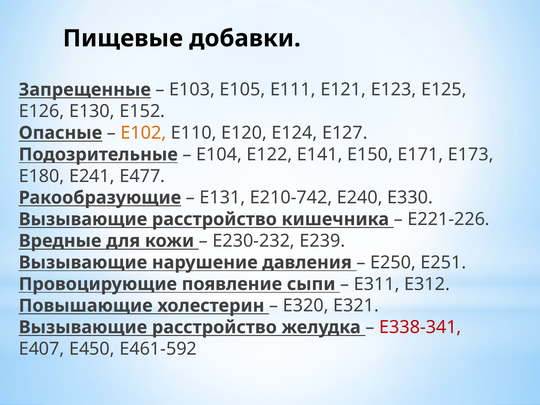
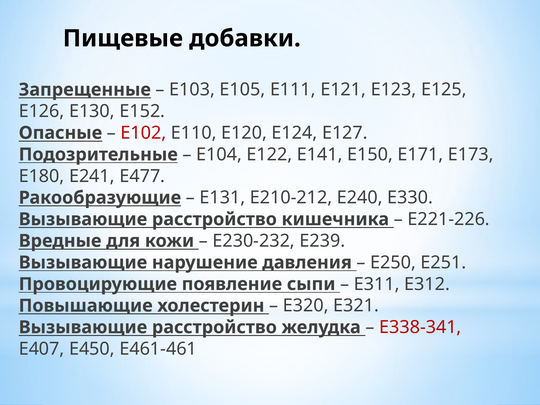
Е102 colour: orange -> red
Е210-742: Е210-742 -> Е210-212
Е461-592: Е461-592 -> Е461-461
